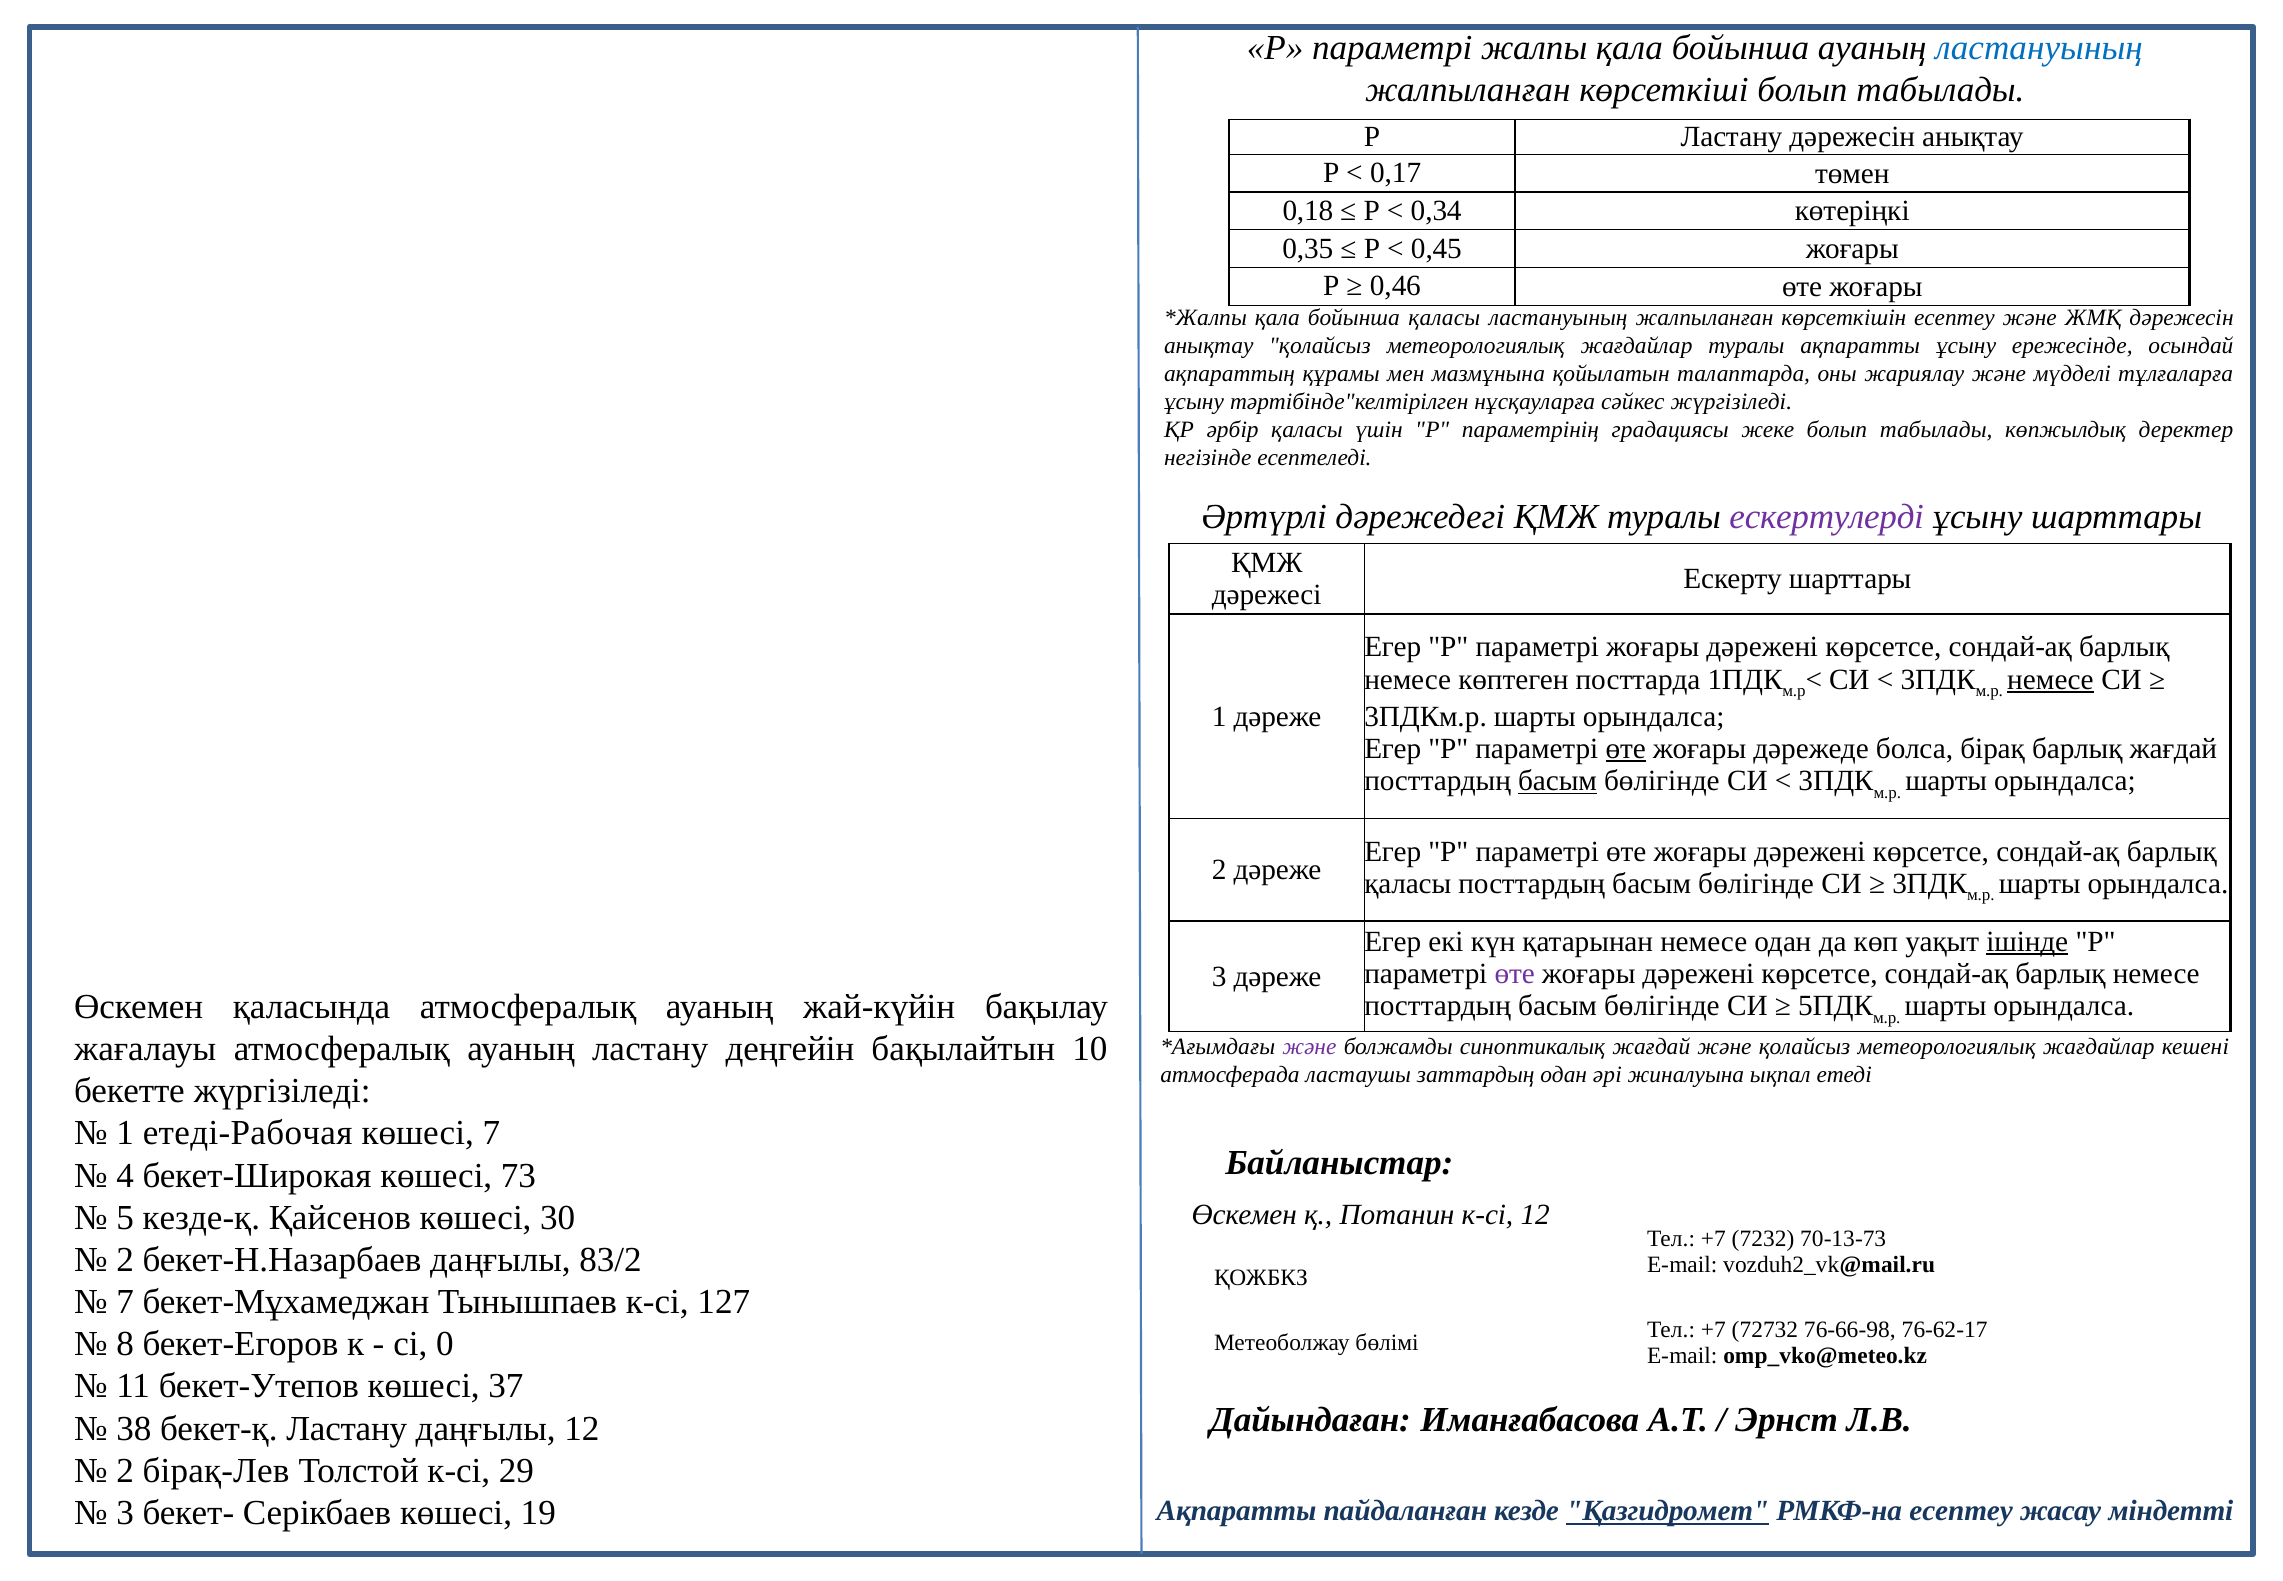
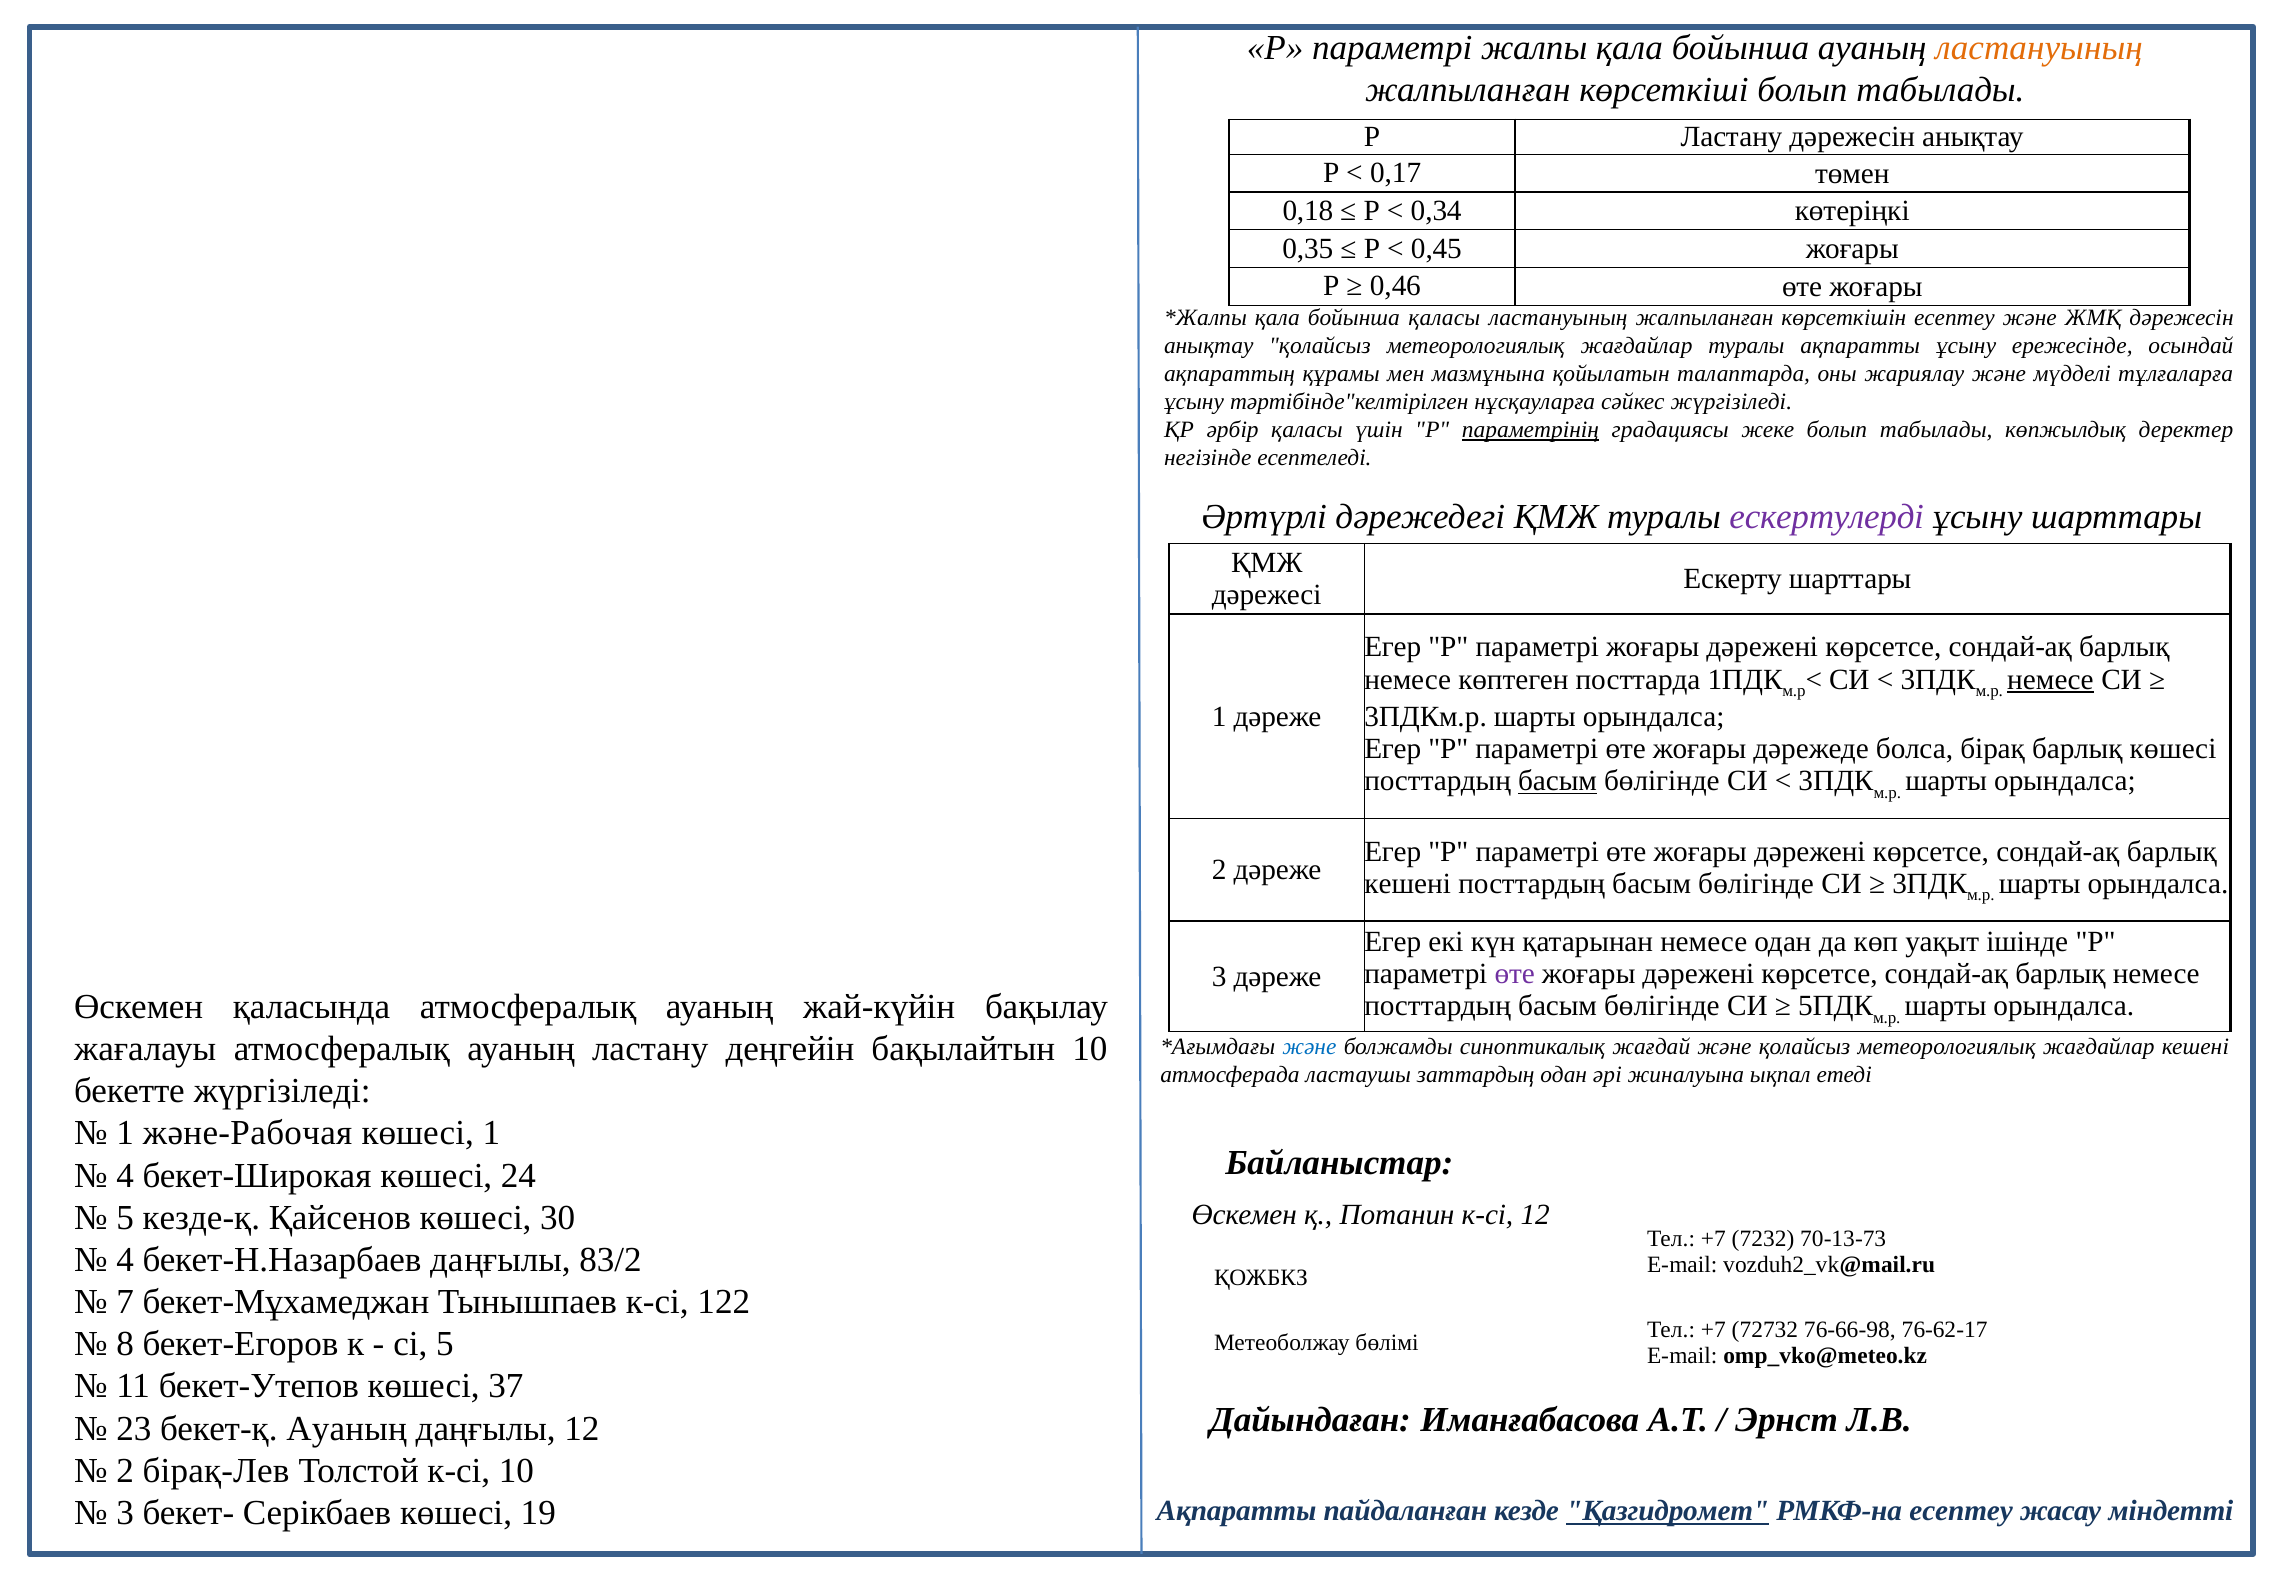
ластануының at (2039, 48) colour: blue -> orange
параметрінің underline: none -> present
өте at (1626, 748) underline: present -> none
барлық жағдай: жағдай -> көшесі
қаласы at (1408, 883): қаласы -> кешені
ішінде underline: present -> none
және at (1309, 1046) colour: purple -> blue
етеді-Рабочая: етеді-Рабочая -> және-Рабочая
көшесі 7: 7 -> 1
73: 73 -> 24
2 at (125, 1259): 2 -> 4
127: 127 -> 122
сі 0: 0 -> 5
38: 38 -> 23
бекет-қ Ластану: Ластану -> Ауаның
к-сі 29: 29 -> 10
